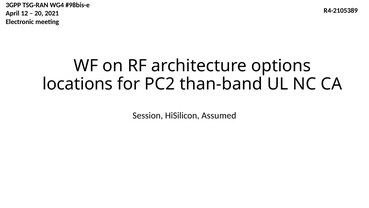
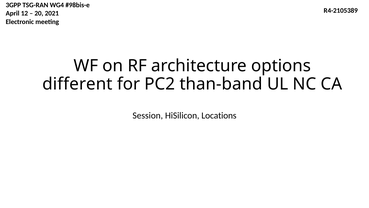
locations: locations -> different
Assumed: Assumed -> Locations
